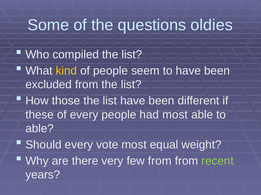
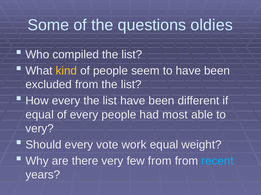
How those: those -> every
these at (40, 115): these -> equal
able at (40, 129): able -> very
vote most: most -> work
recent colour: light green -> light blue
